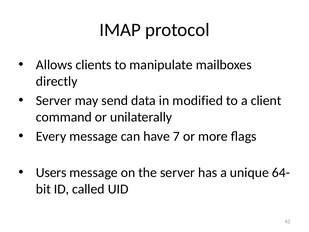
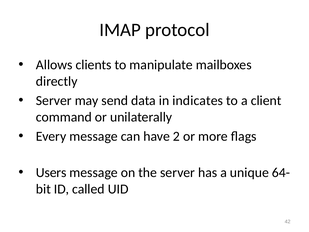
modified: modified -> indicates
7: 7 -> 2
